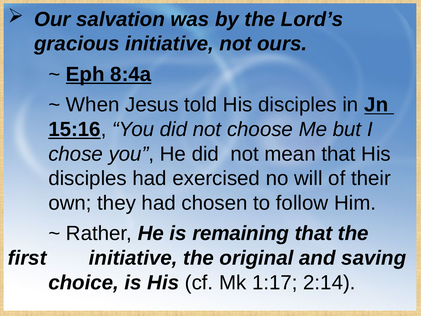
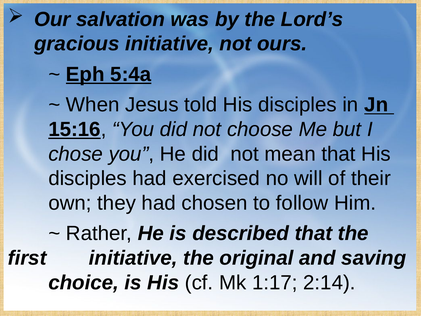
8:4a: 8:4a -> 5:4a
remaining: remaining -> described
